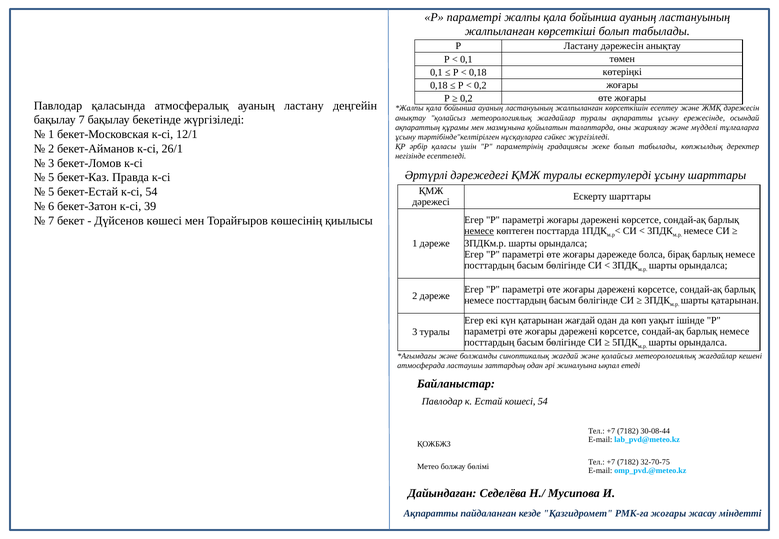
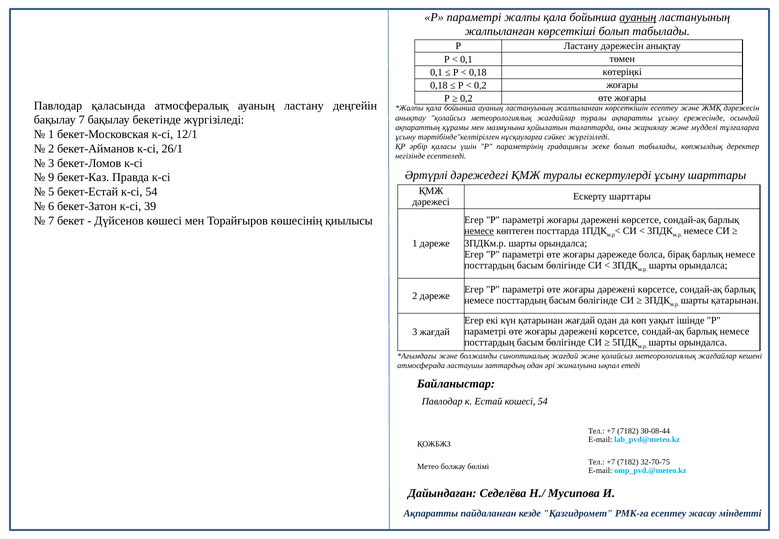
ауаның at (638, 17) underline: none -> present
5 at (51, 178): 5 -> 9
3 туралы: туралы -> жағдай
РМК-ға жоғары: жоғары -> есептеу
